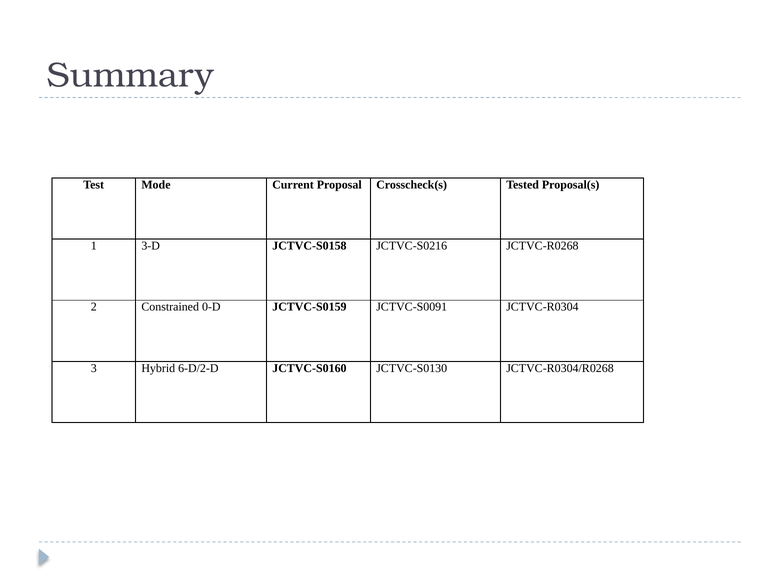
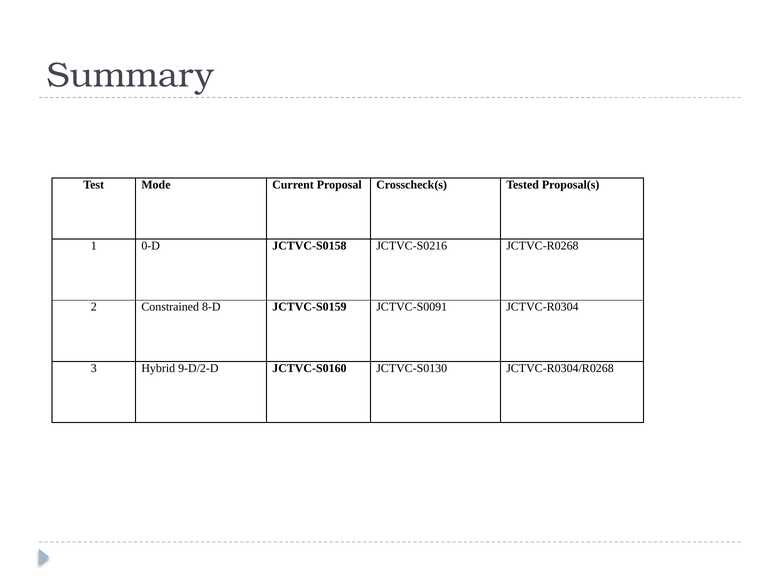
3-D: 3-D -> 0-D
0-D: 0-D -> 8-D
6-D/2-D: 6-D/2-D -> 9-D/2-D
